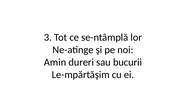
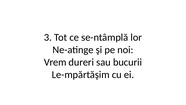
Amin: Amin -> Vrem
